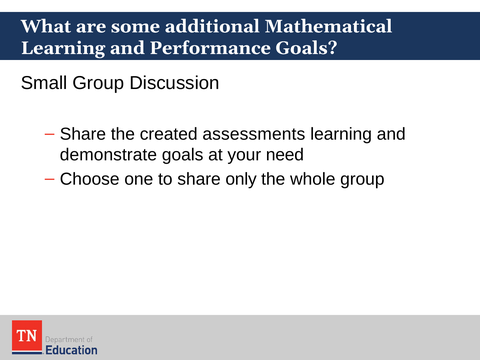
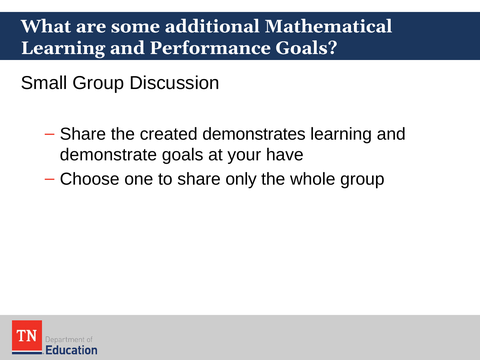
assessments: assessments -> demonstrates
need: need -> have
